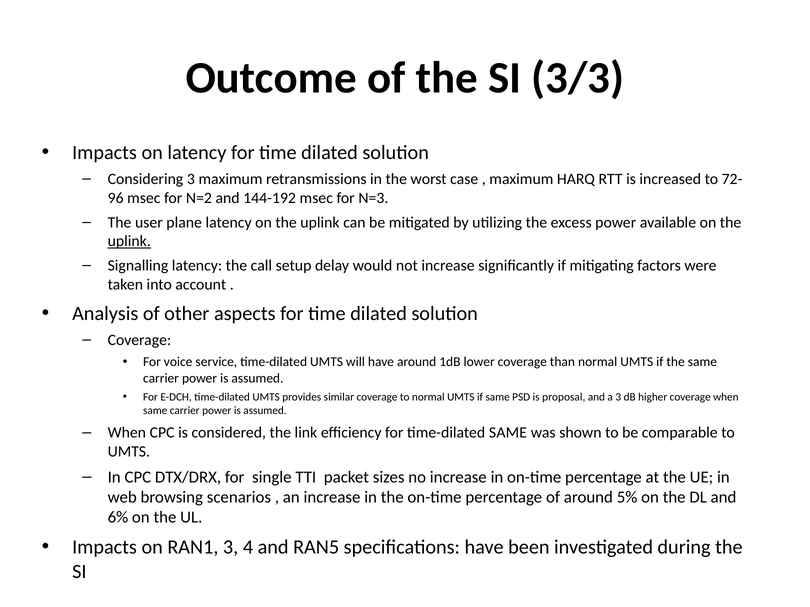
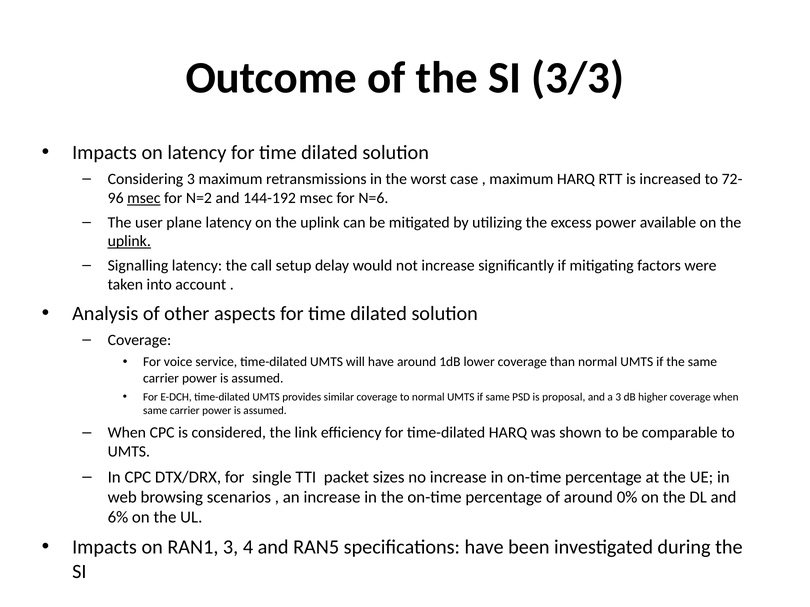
msec at (144, 198) underline: none -> present
N=3: N=3 -> N=6
time-dilated SAME: SAME -> HARQ
5%: 5% -> 0%
